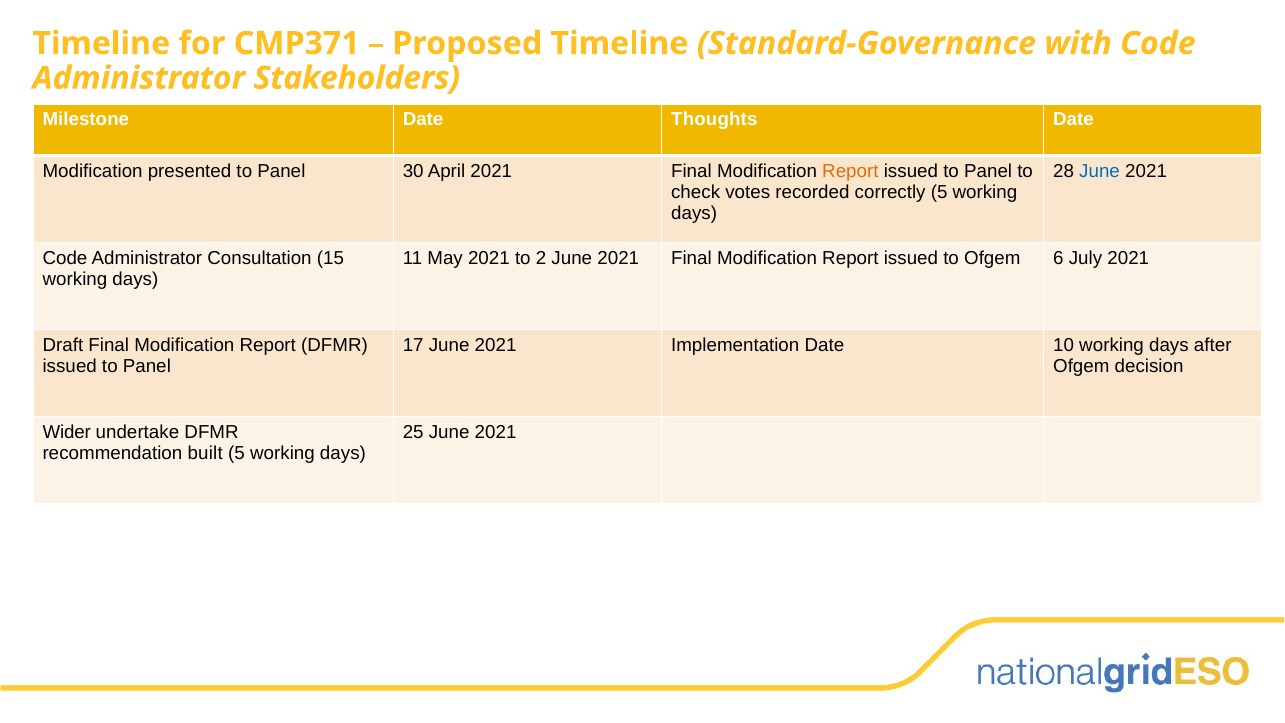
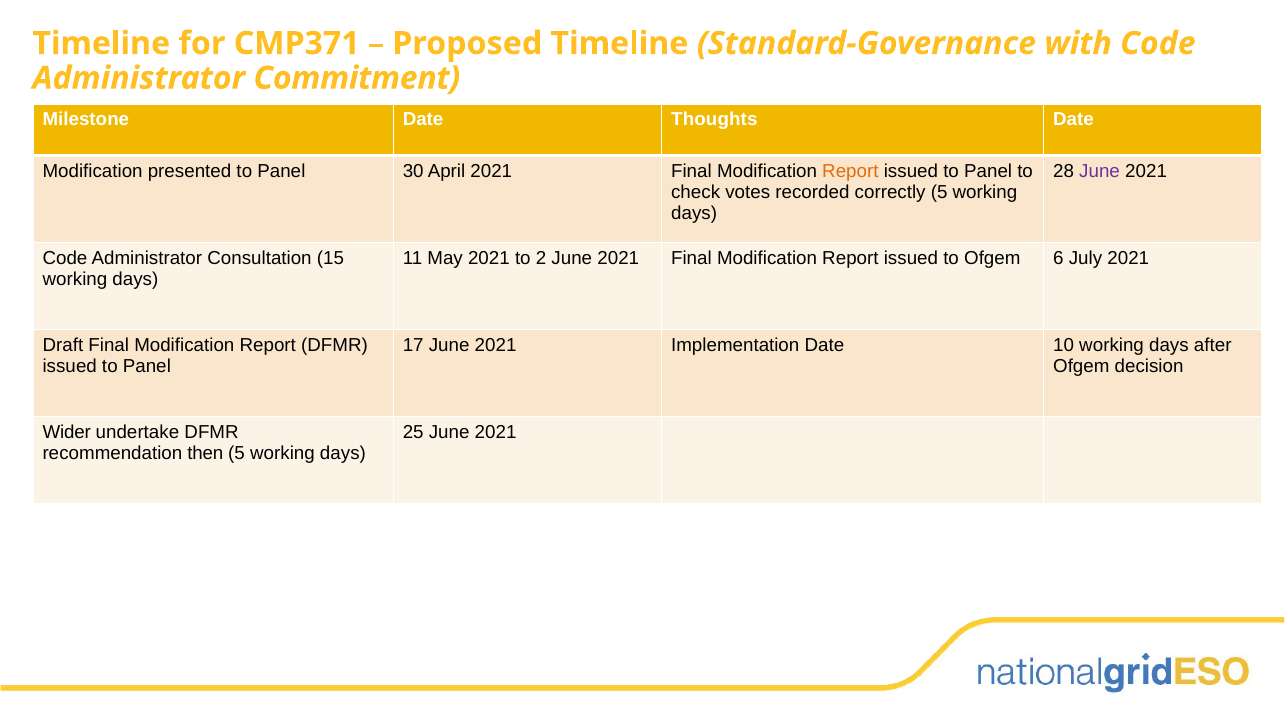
Stakeholders: Stakeholders -> Commitment
June at (1100, 171) colour: blue -> purple
built: built -> then
